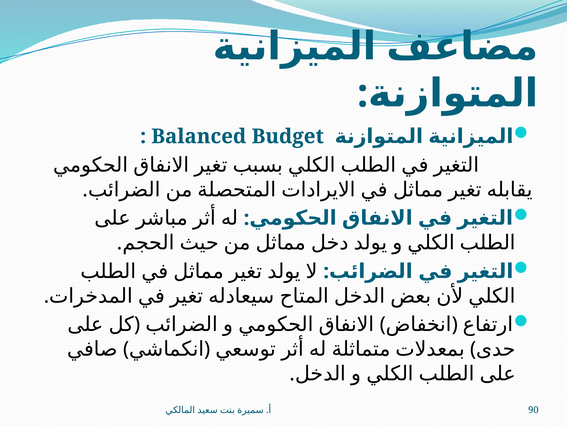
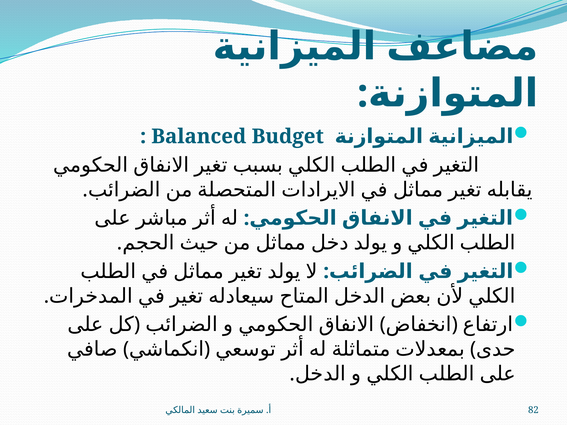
90: 90 -> 82
